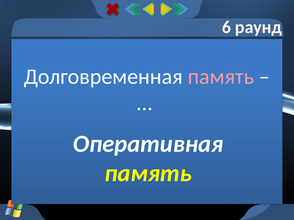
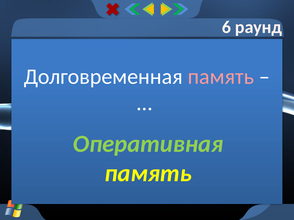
Оперативная colour: white -> light green
